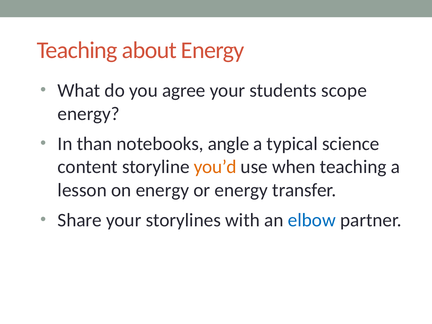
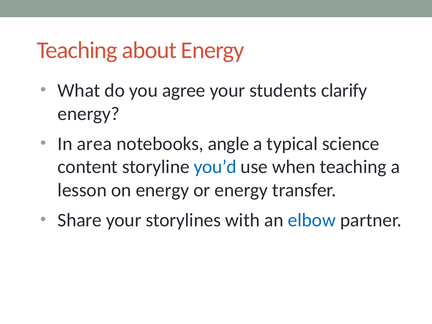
scope: scope -> clarify
than: than -> area
you’d colour: orange -> blue
